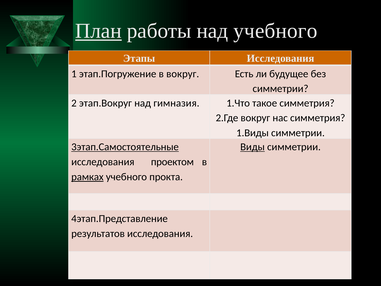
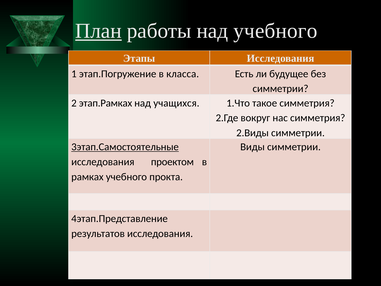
в вокруг: вокруг -> класса
этап.Вокруг: этап.Вокруг -> этап.Рамках
гимназия: гимназия -> учащихся
1.Виды: 1.Виды -> 2.Виды
Виды underline: present -> none
рамках underline: present -> none
